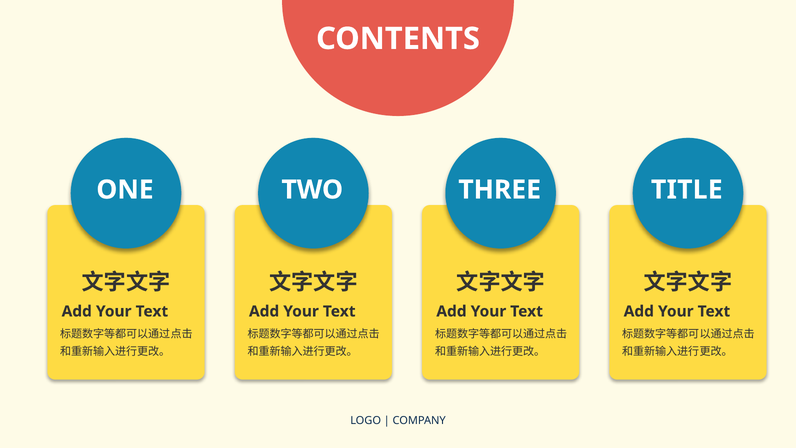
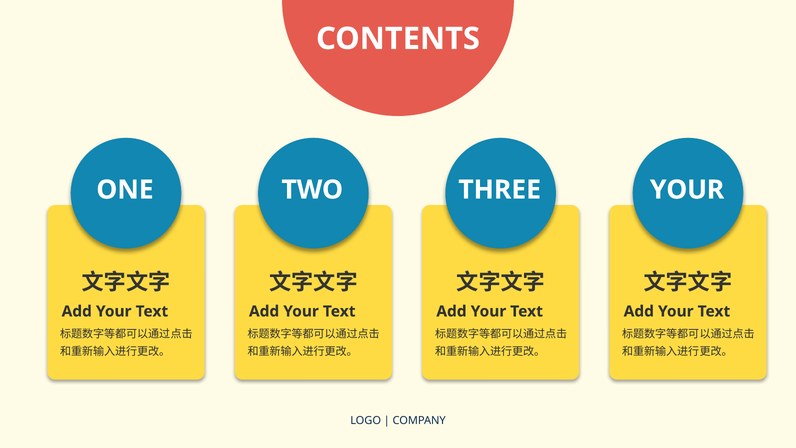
TITLE at (687, 190): TITLE -> YOUR
